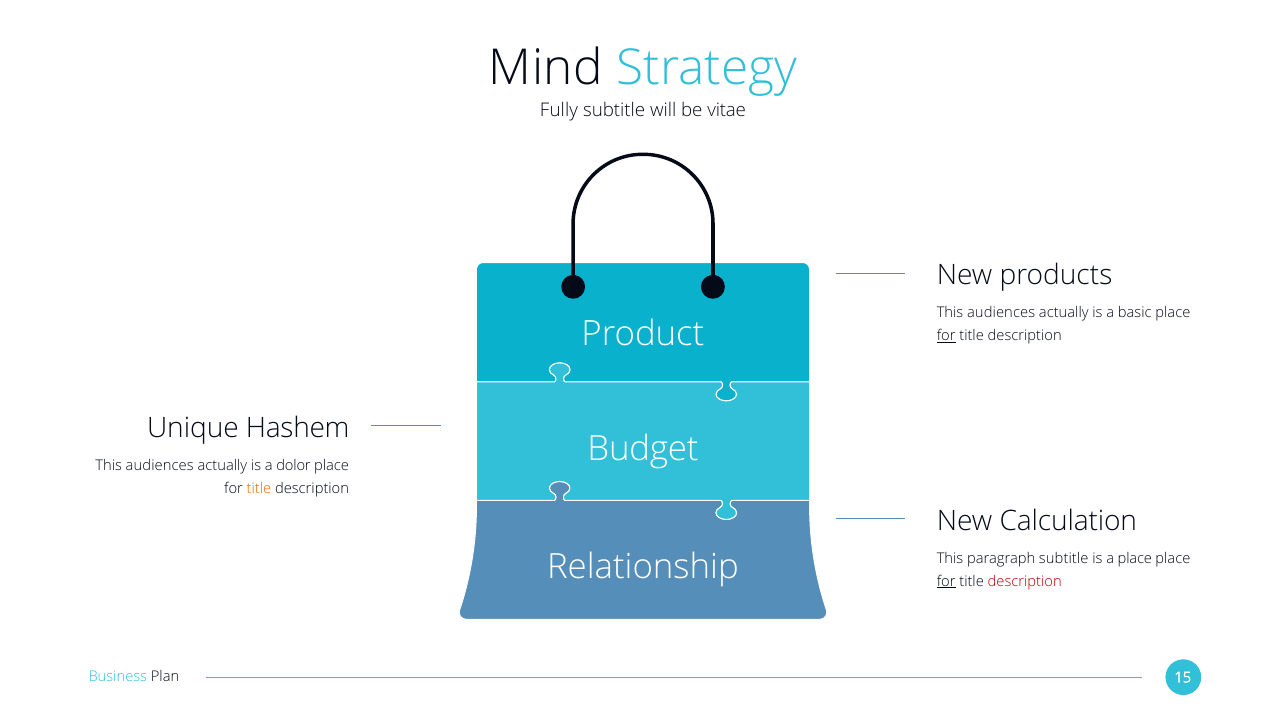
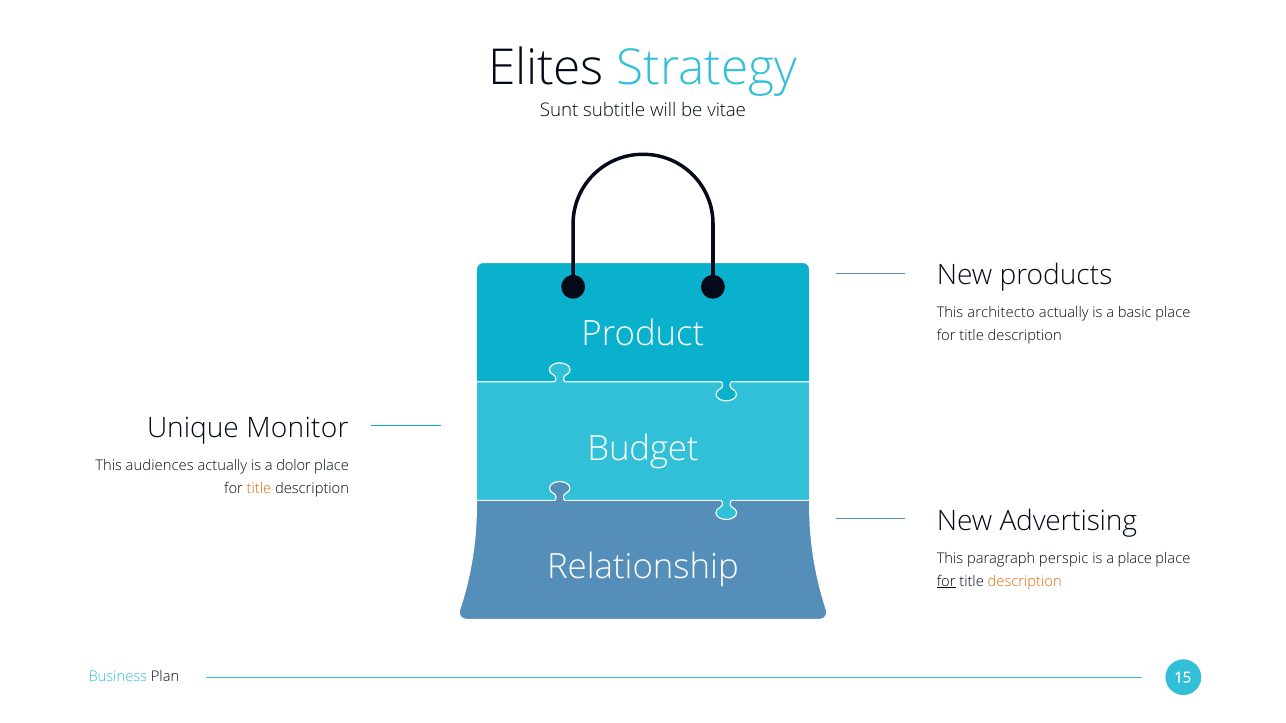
Mind: Mind -> Elites
Fully: Fully -> Sunt
audiences at (1001, 313): audiences -> architecto
for at (946, 336) underline: present -> none
Hashem: Hashem -> Monitor
Calculation: Calculation -> Advertising
paragraph subtitle: subtitle -> perspic
description at (1025, 582) colour: red -> orange
